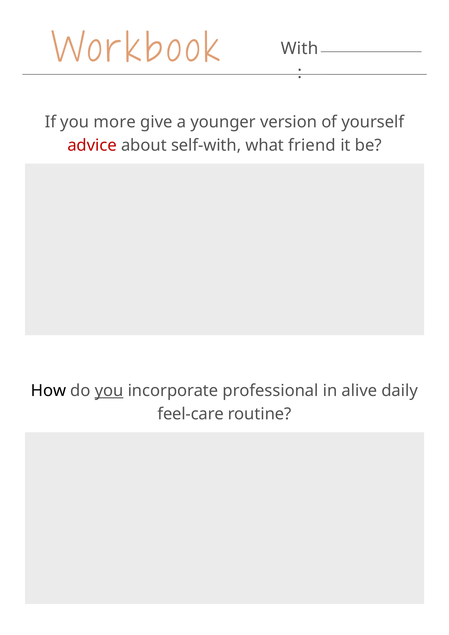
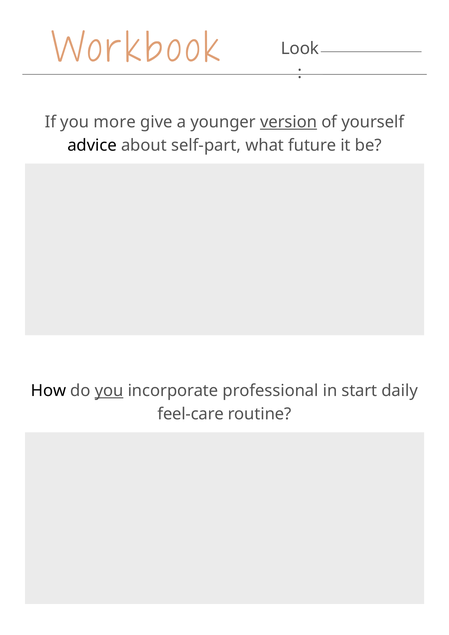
With: With -> Look
version underline: none -> present
advice colour: red -> black
self-with: self-with -> self-part
friend: friend -> future
alive: alive -> start
